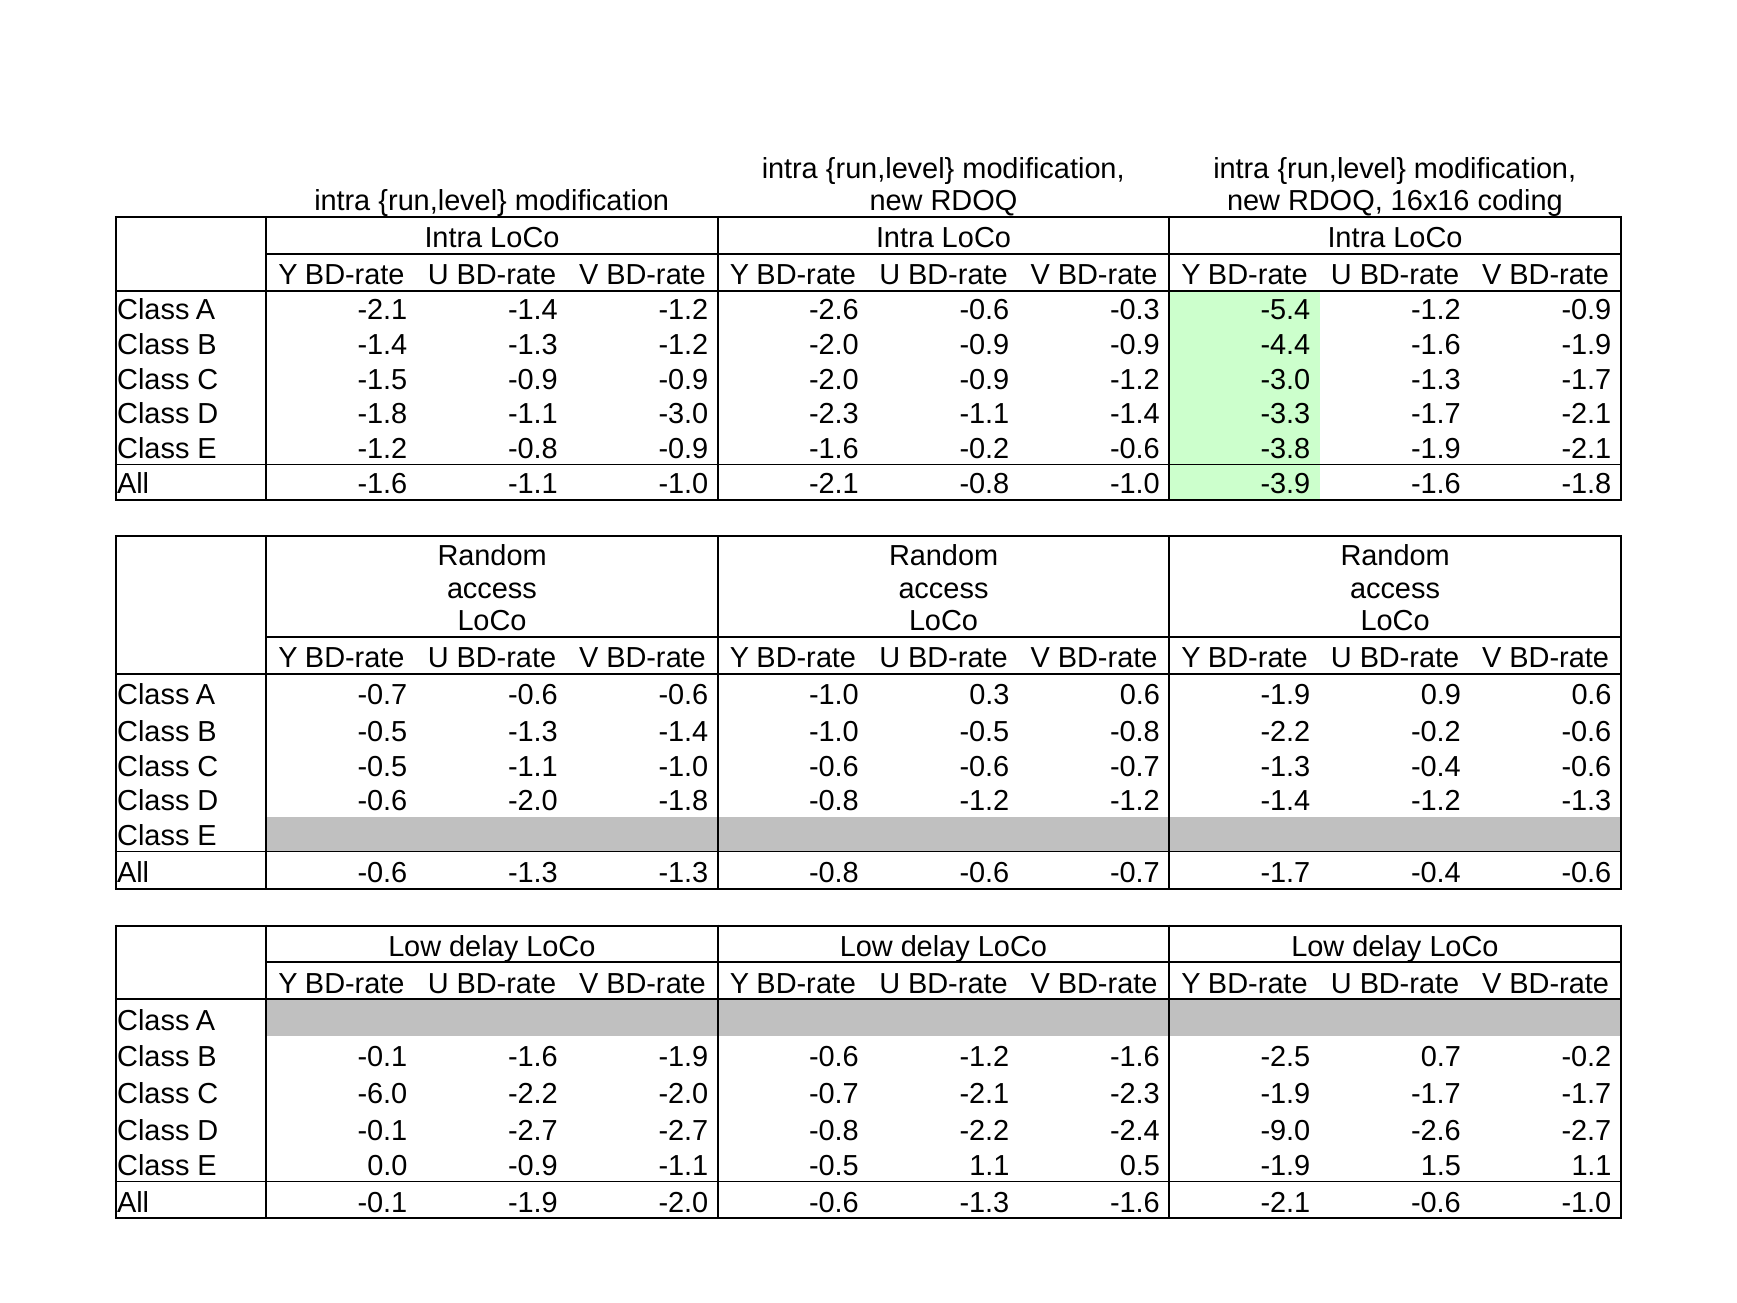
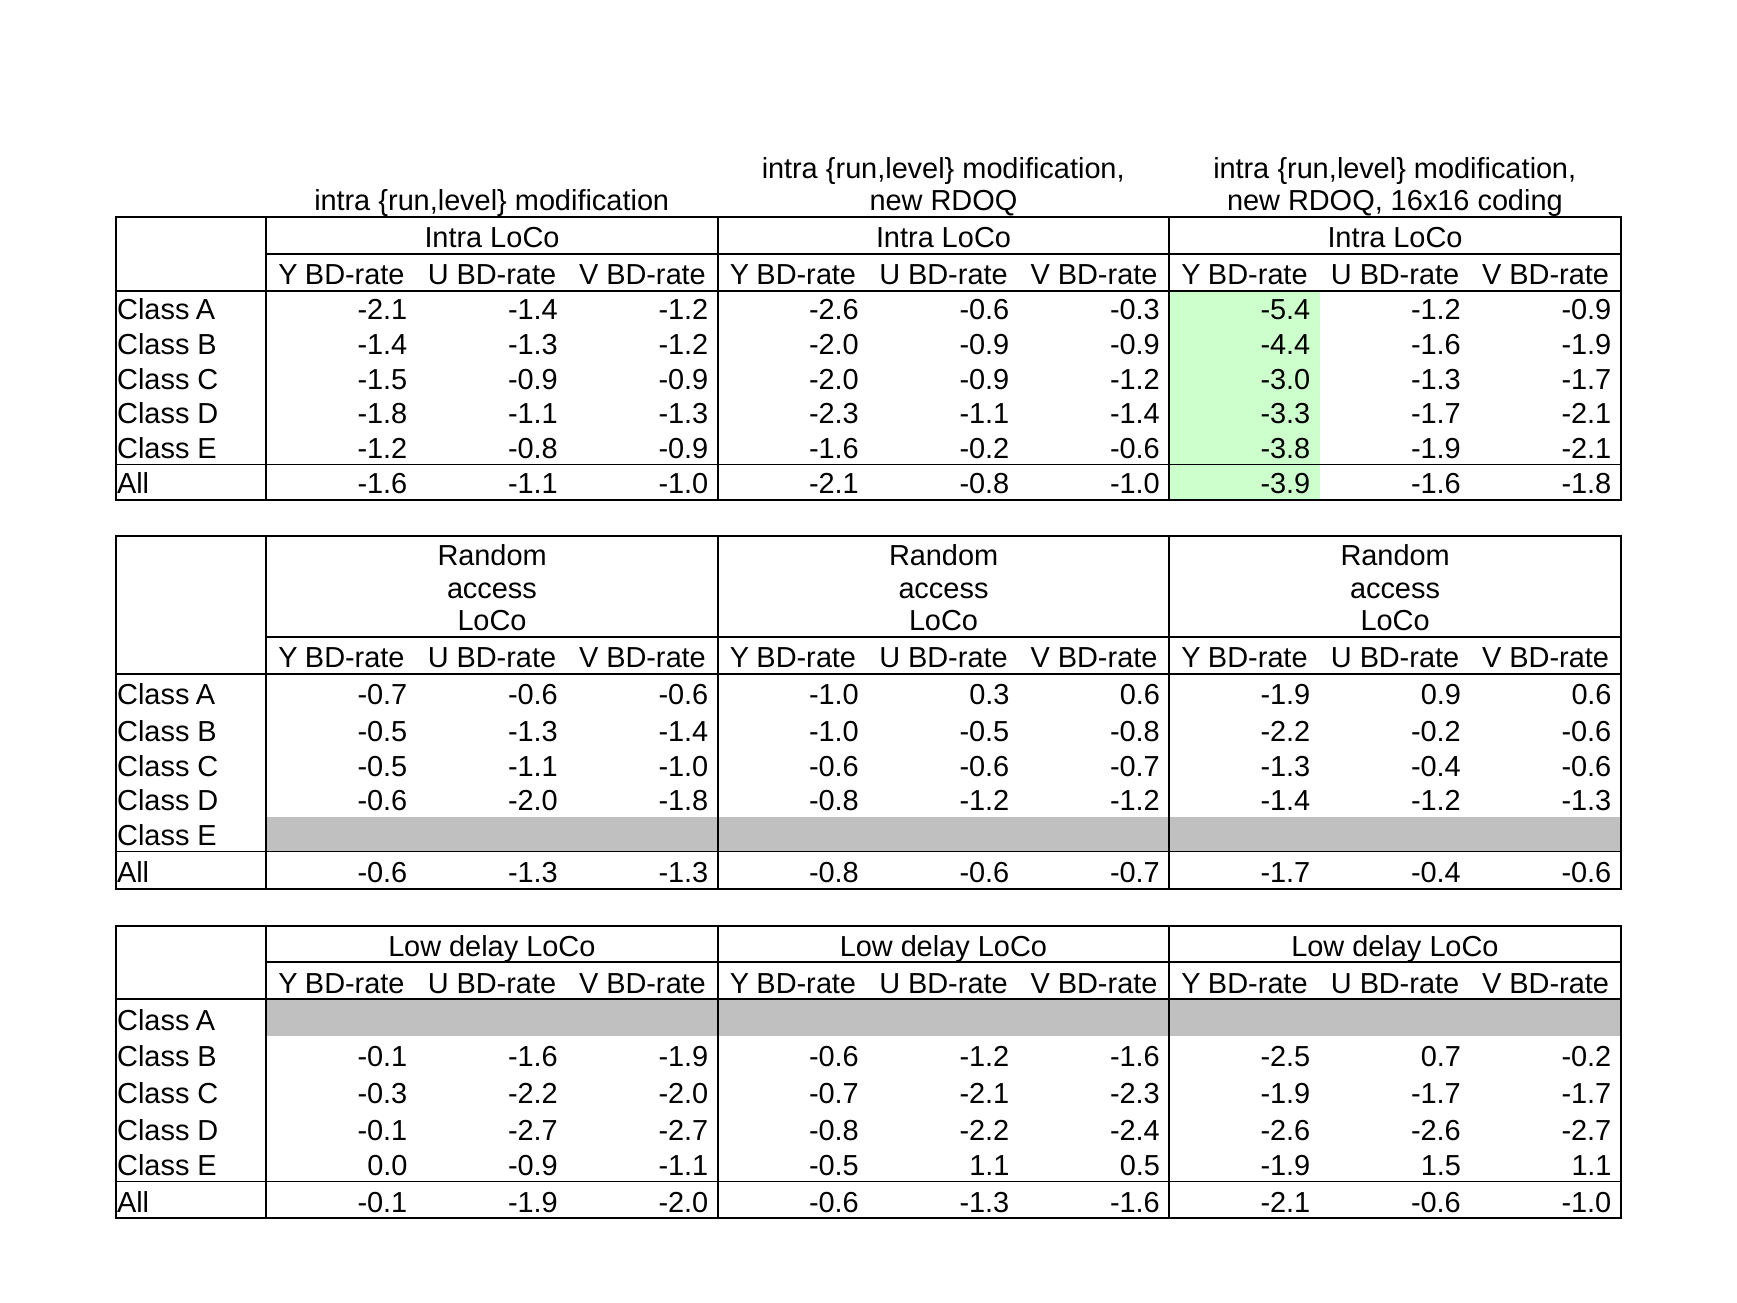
-1.1 -3.0: -3.0 -> -1.3
C -6.0: -6.0 -> -0.3
-2.4 -9.0: -9.0 -> -2.6
